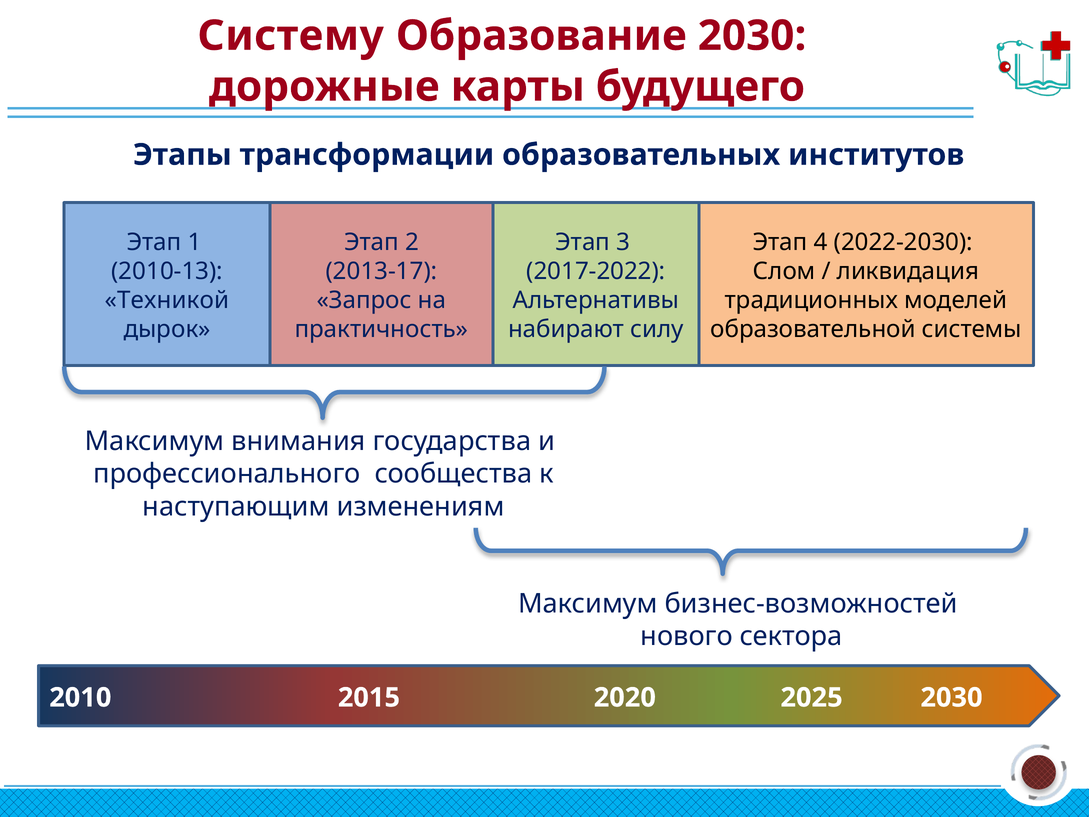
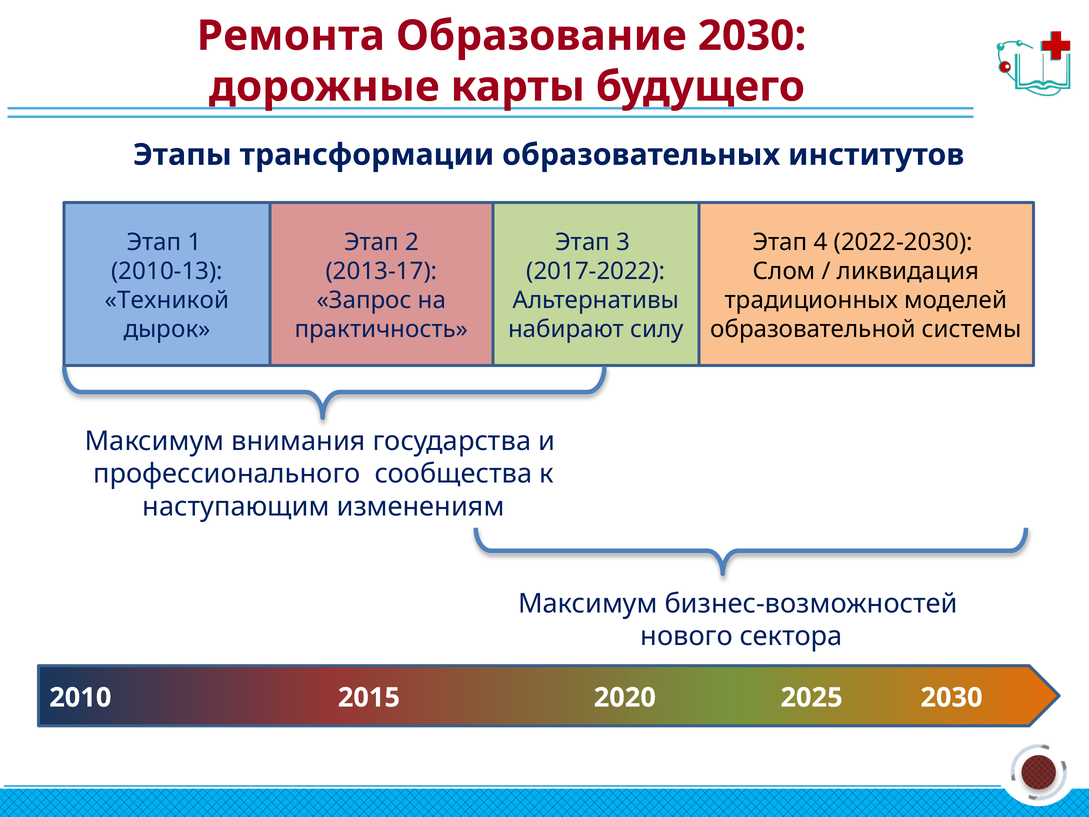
Систему: Систему -> Ремонта
